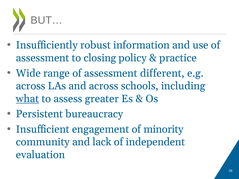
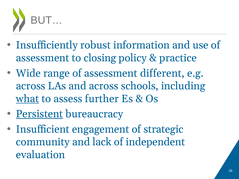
greater: greater -> further
Persistent underline: none -> present
minority: minority -> strategic
